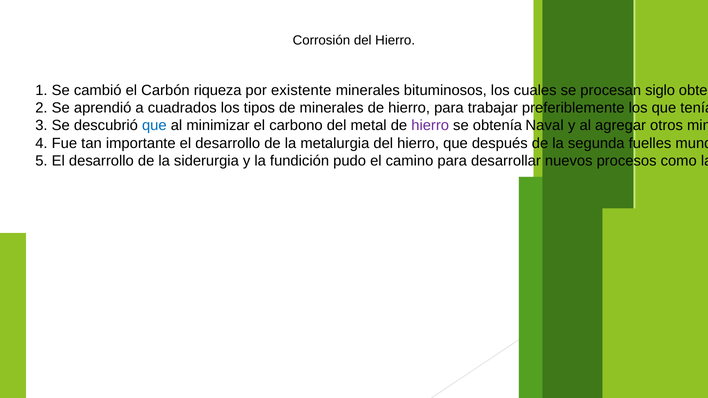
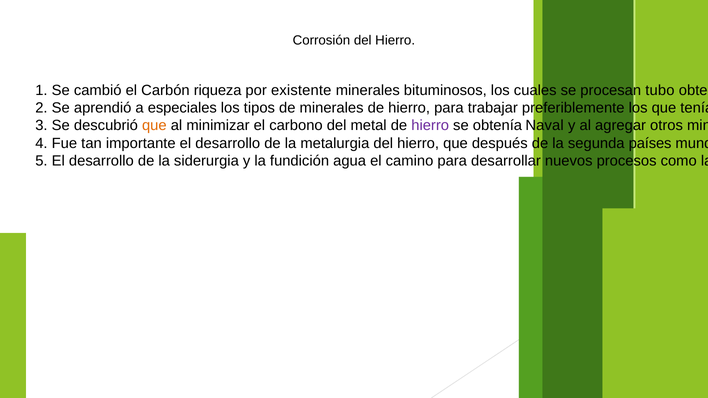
siglo: siglo -> tubo
a cuadrados: cuadrados -> especiales
que at (154, 126) colour: blue -> orange
segunda fuelles: fuelles -> países
pudo: pudo -> agua
